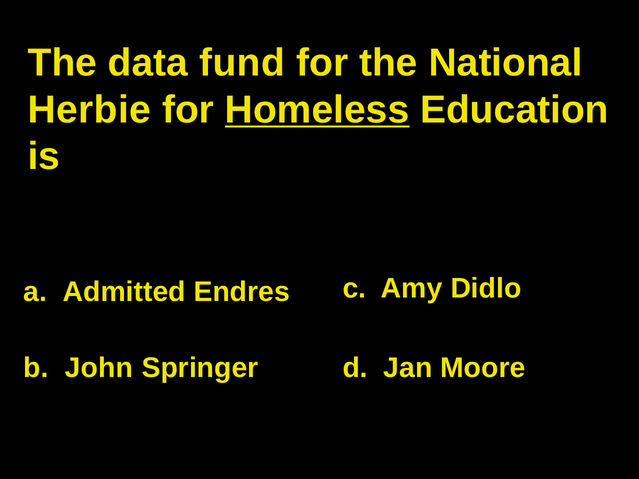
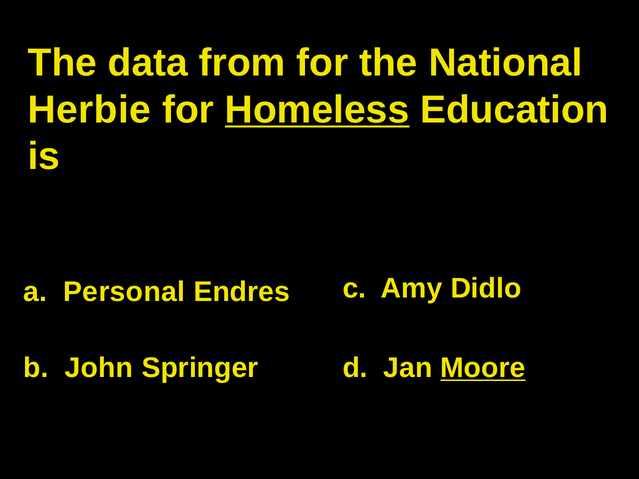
fund: fund -> from
Admitted: Admitted -> Personal
Moore underline: none -> present
